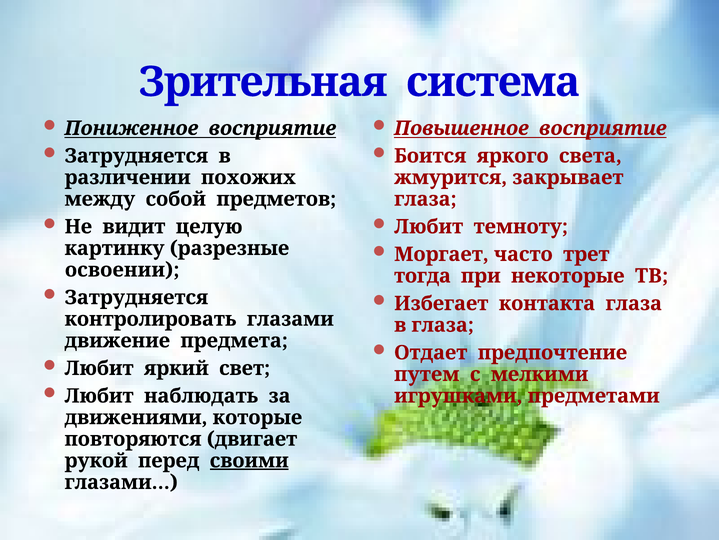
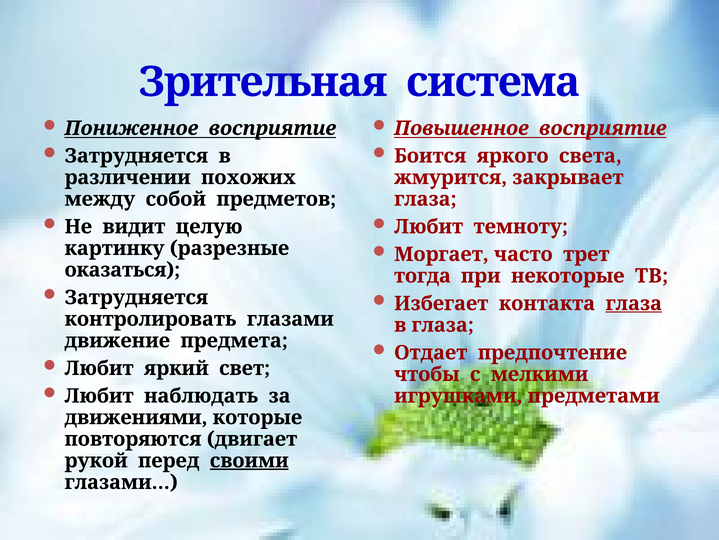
освоении: освоении -> оказаться
глаза at (634, 303) underline: none -> present
путем: путем -> чтобы
